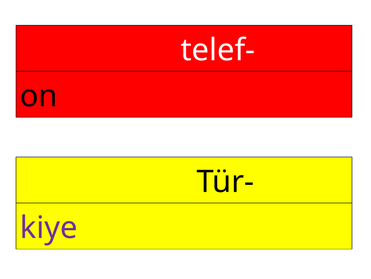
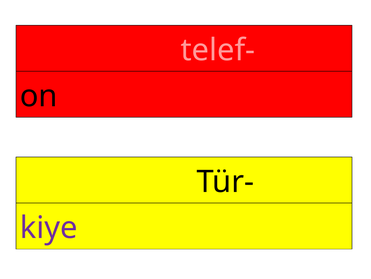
telef- colour: white -> pink
